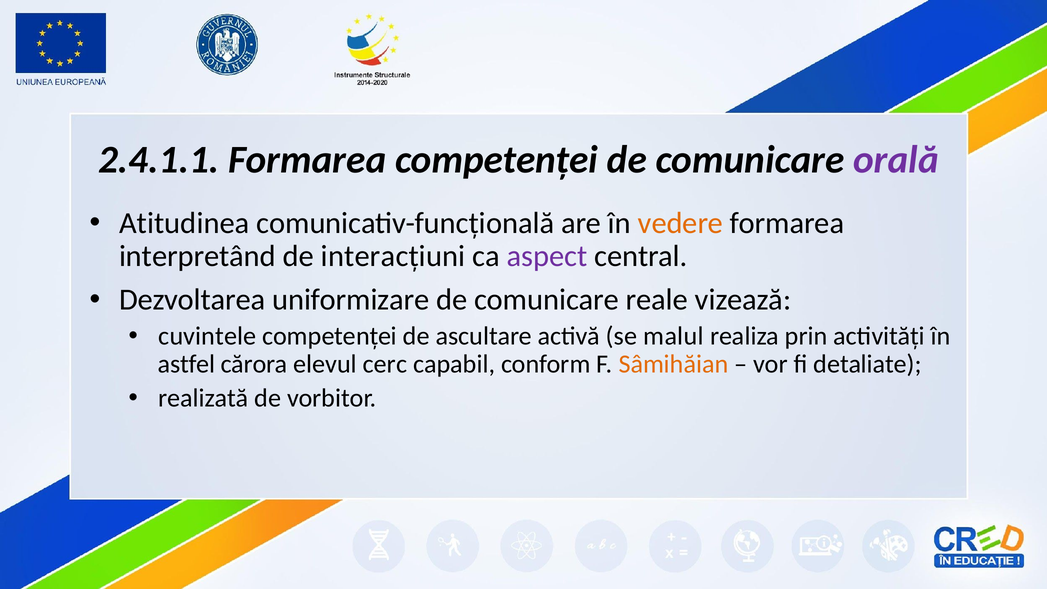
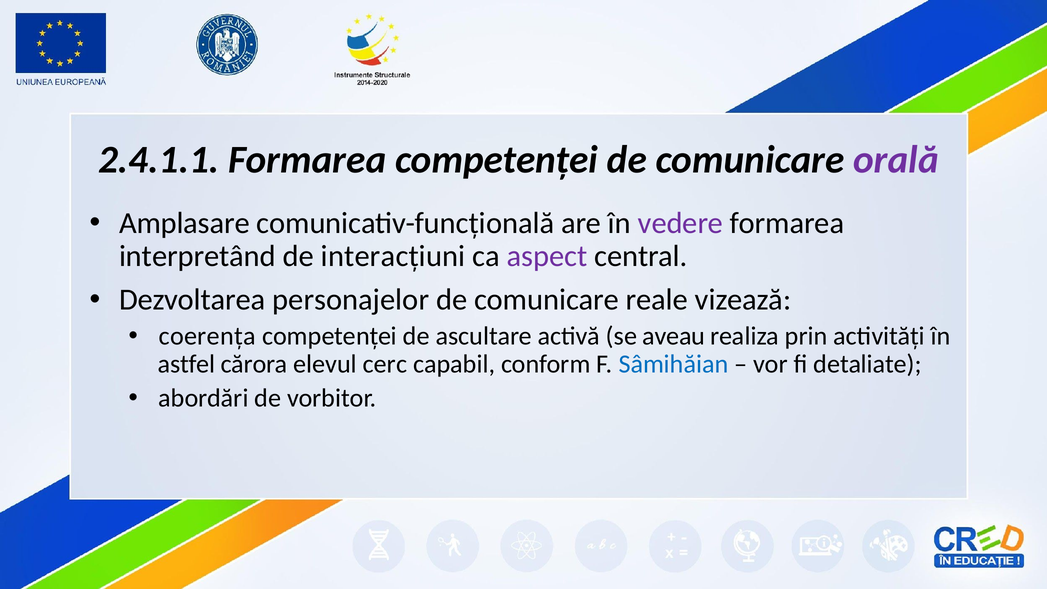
Atitudinea: Atitudinea -> Amplasare
vedere colour: orange -> purple
uniformizare: uniformizare -> personajelor
cuvintele: cuvintele -> coerența
malul: malul -> aveau
Sâmihăian colour: orange -> blue
realizată: realizată -> abordări
